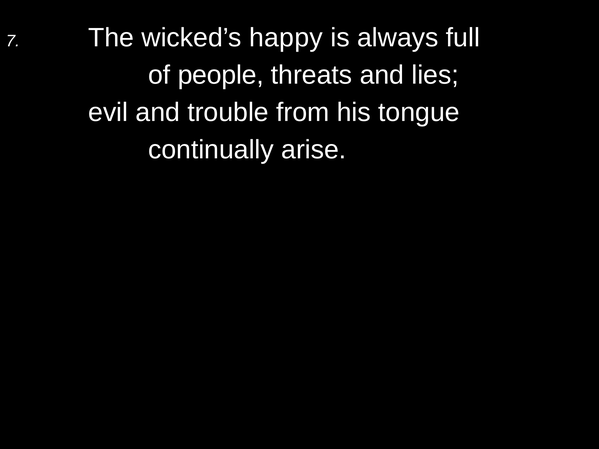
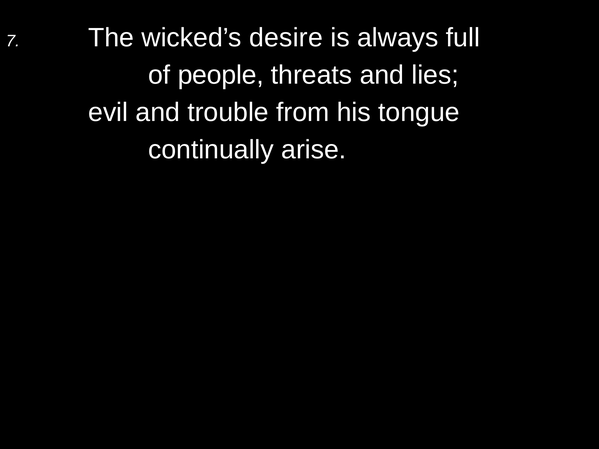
happy: happy -> desire
